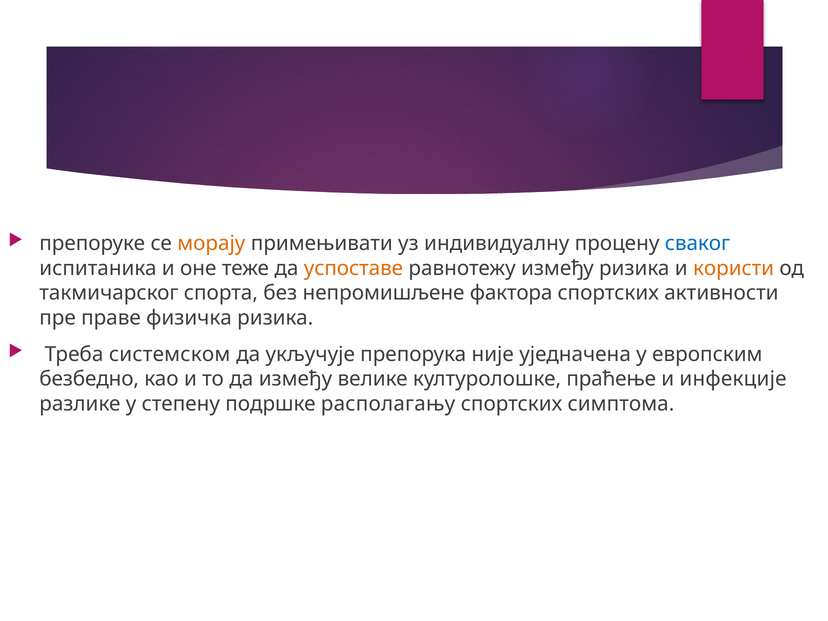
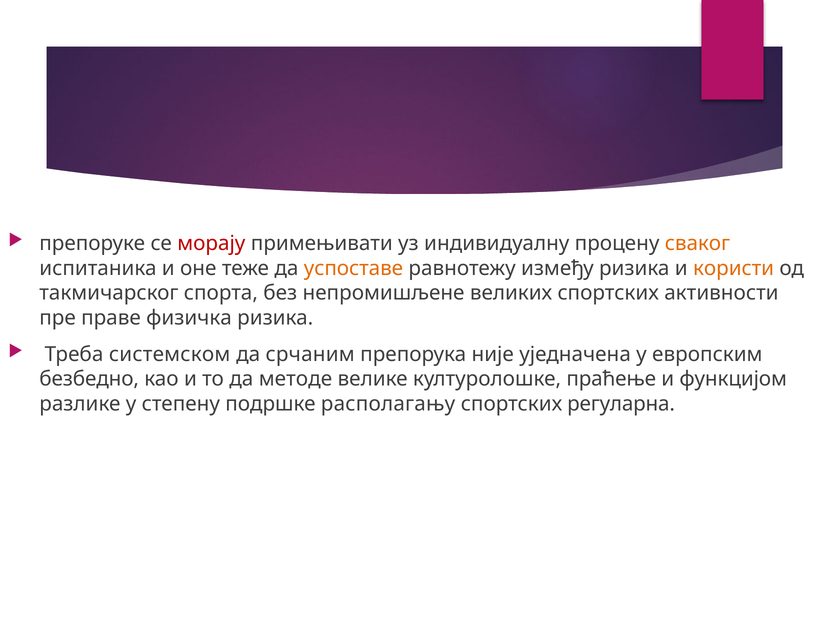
морају colour: orange -> red
сваког colour: blue -> orange
фактора: фактора -> великих
укључује: укључује -> срчаним
да између: између -> методе
инфекције: инфекције -> функцијом
симптома: симптома -> регуларна
